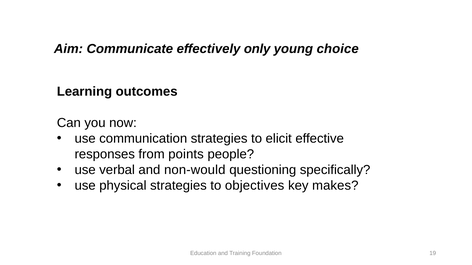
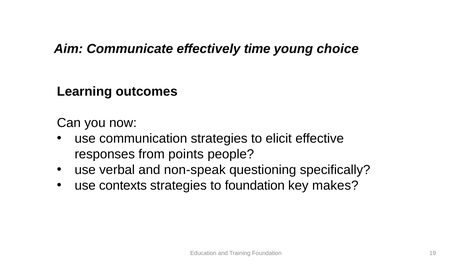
only: only -> time
non-would: non-would -> non-speak
physical: physical -> contexts
to objectives: objectives -> foundation
